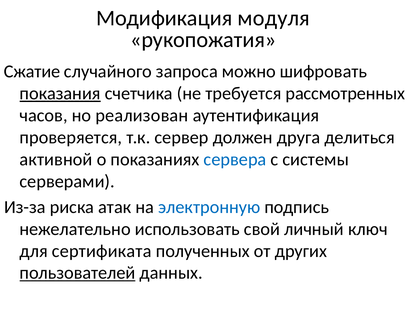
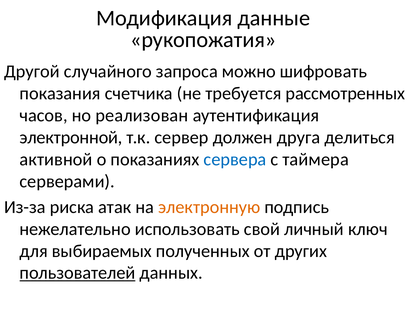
модуля: модуля -> данные
Сжатие: Сжатие -> Другой
показания underline: present -> none
проверяется: проверяется -> электронной
системы: системы -> таймера
электронную colour: blue -> orange
сертификата: сертификата -> выбираемых
